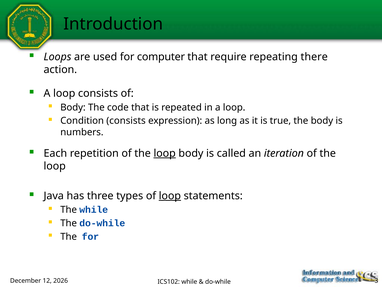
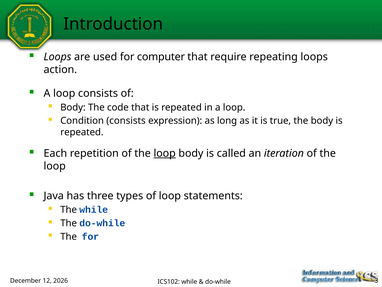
repeating there: there -> loops
numbers at (82, 132): numbers -> repeated
loop at (170, 196) underline: present -> none
